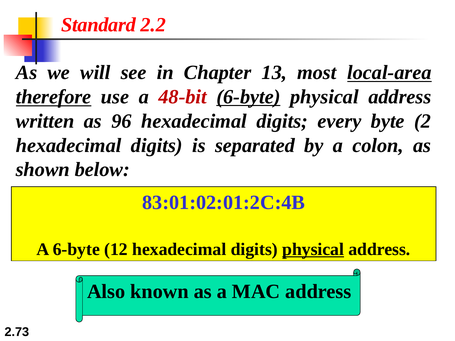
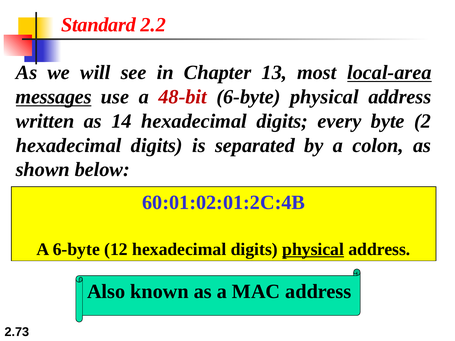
therefore: therefore -> messages
6-byte at (248, 97) underline: present -> none
96: 96 -> 14
83:01:02:01:2C:4B: 83:01:02:01:2C:4B -> 60:01:02:01:2C:4B
